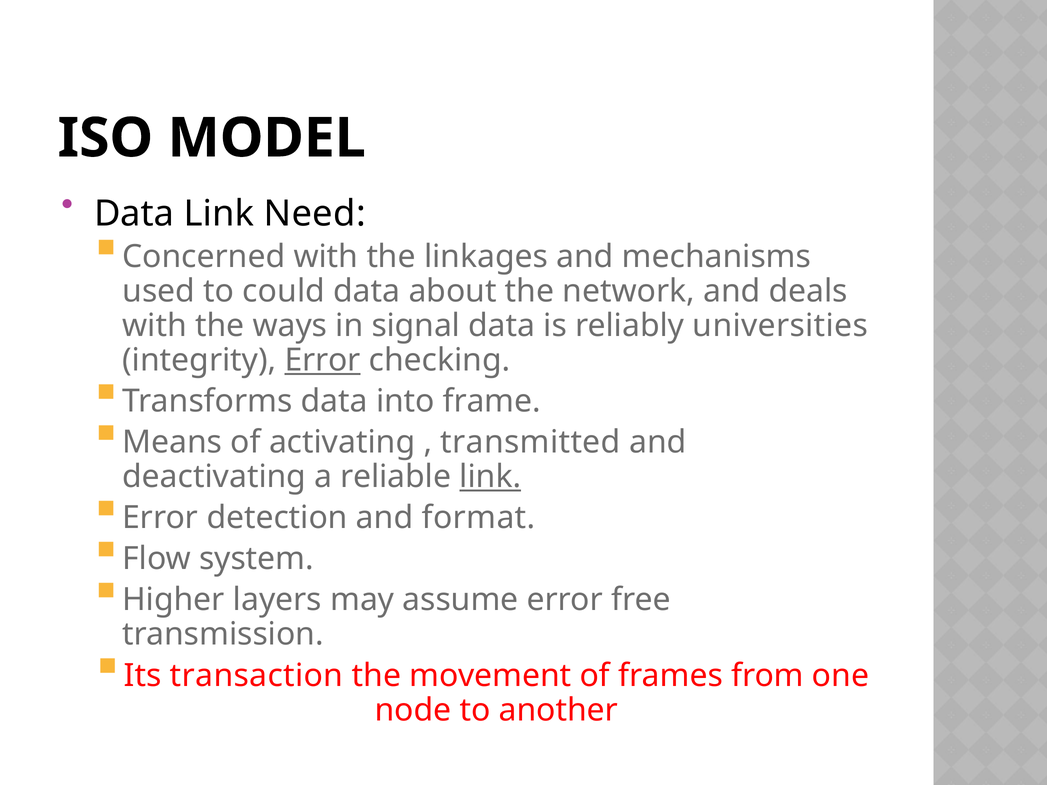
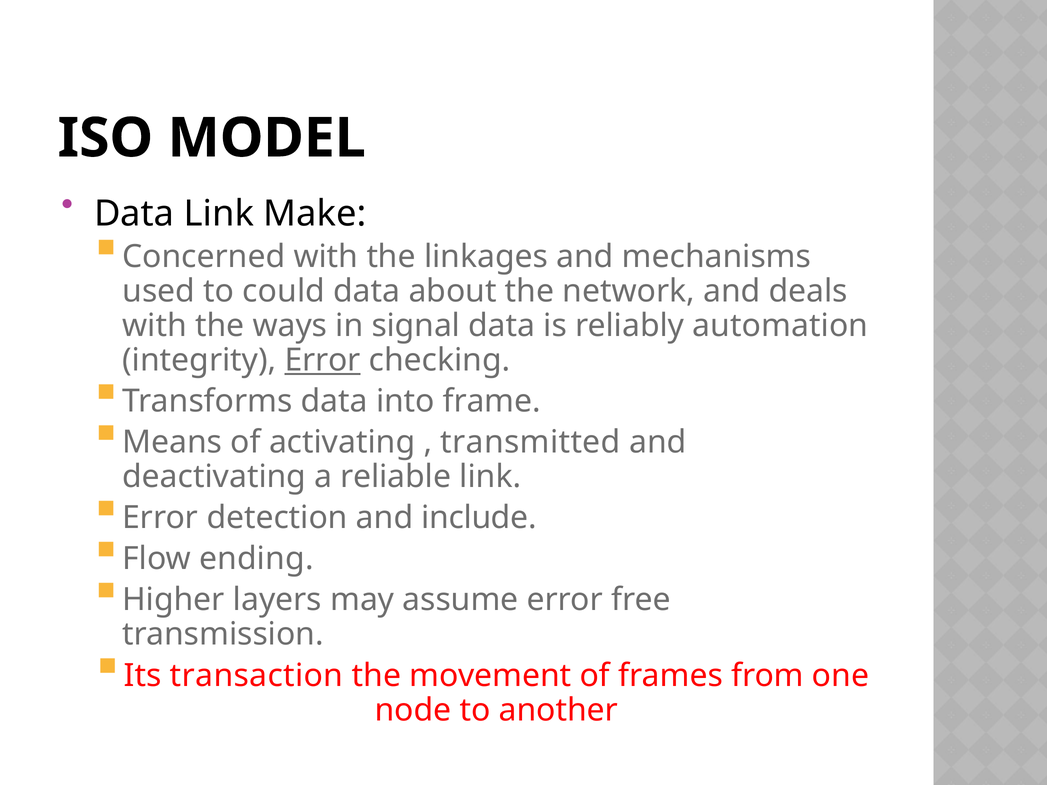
Need: Need -> Make
universities: universities -> automation
link at (490, 477) underline: present -> none
format: format -> include
system: system -> ending
